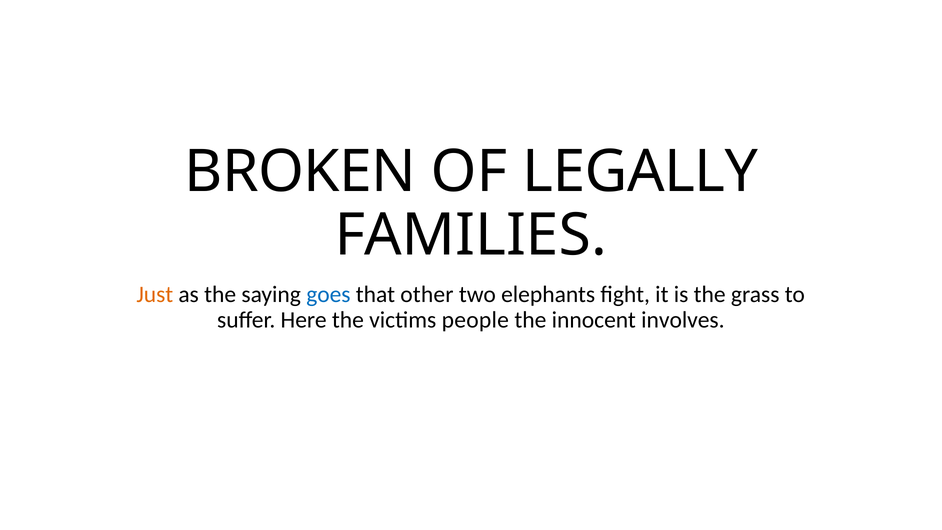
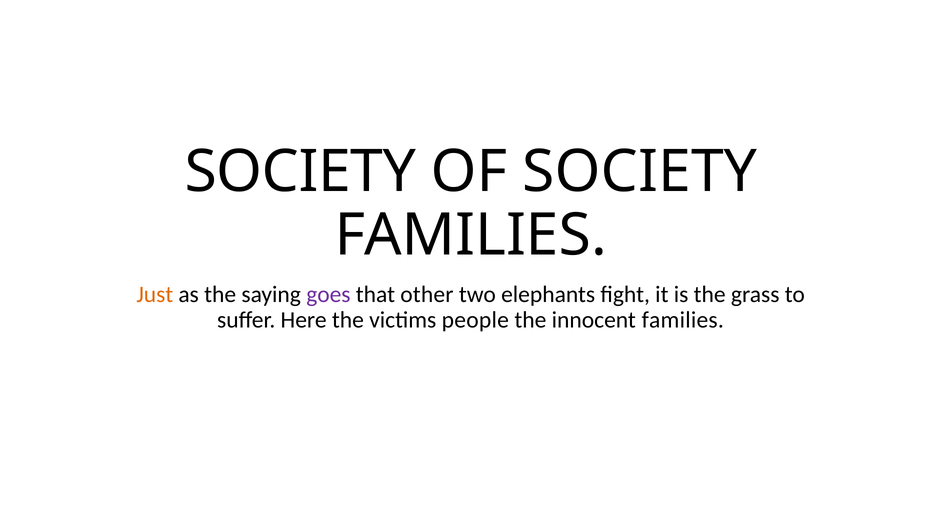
BROKEN at (300, 172): BROKEN -> SOCIETY
OF LEGALLY: LEGALLY -> SOCIETY
goes colour: blue -> purple
innocent involves: involves -> families
